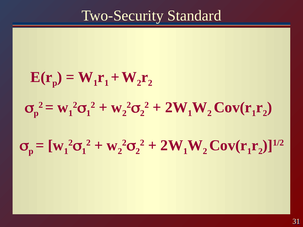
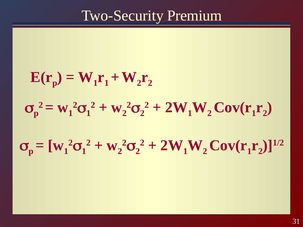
Standard: Standard -> Premium
